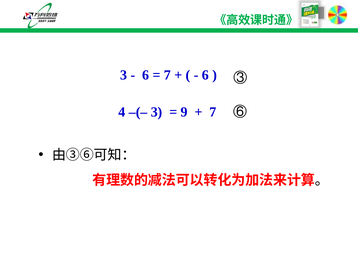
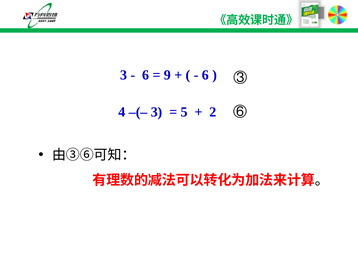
7 at (167, 75): 7 -> 9
9: 9 -> 5
7 at (213, 112): 7 -> 2
